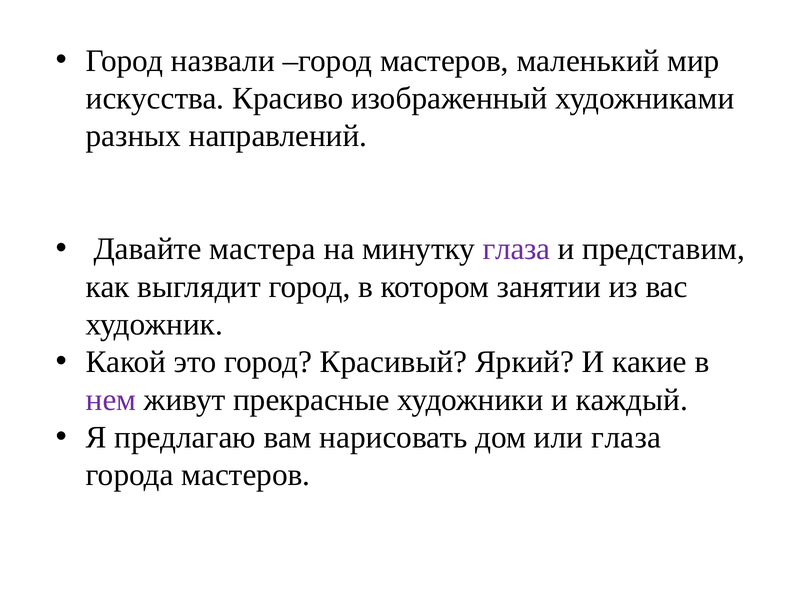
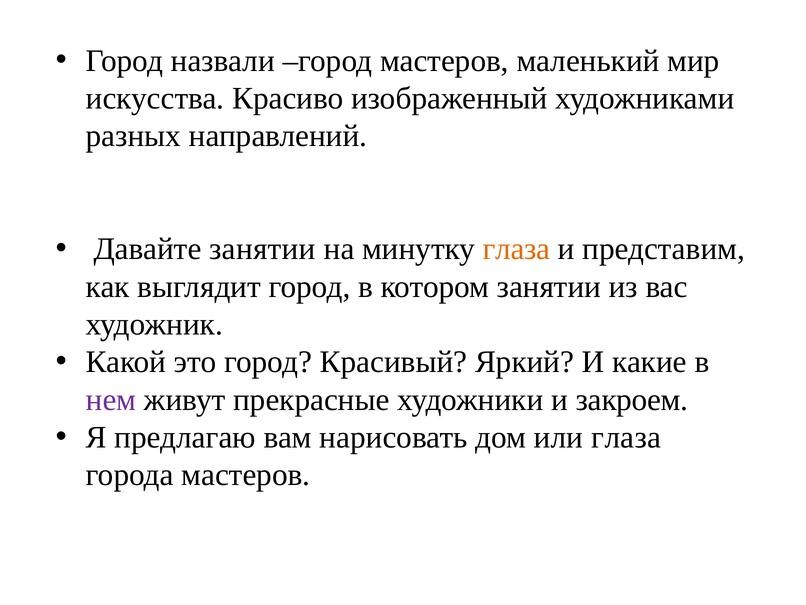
Давайте мастера: мастера -> занятии
глаза at (517, 249) colour: purple -> orange
каждый: каждый -> закроем
